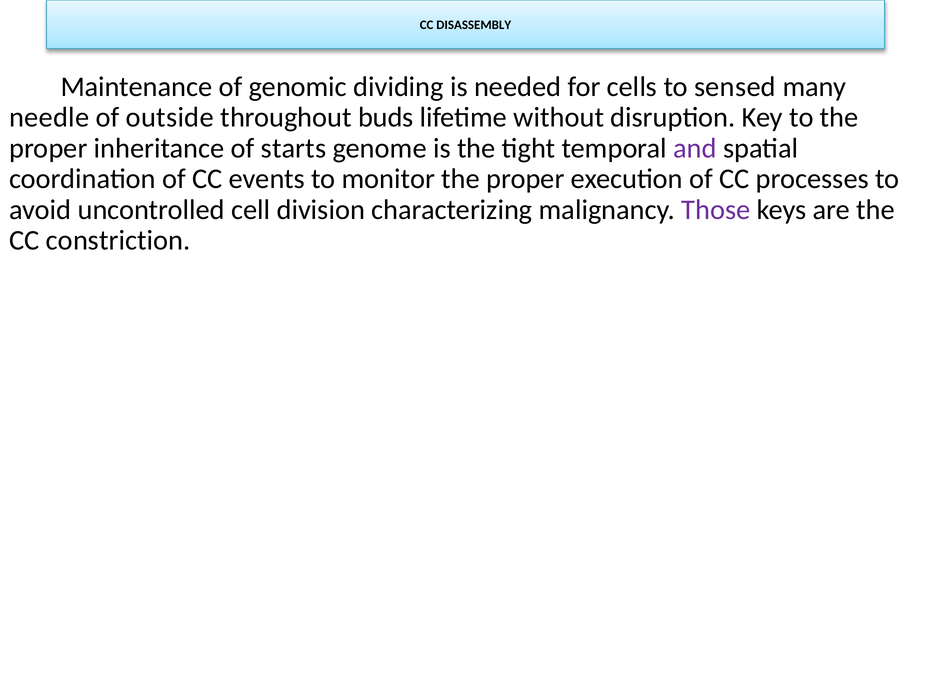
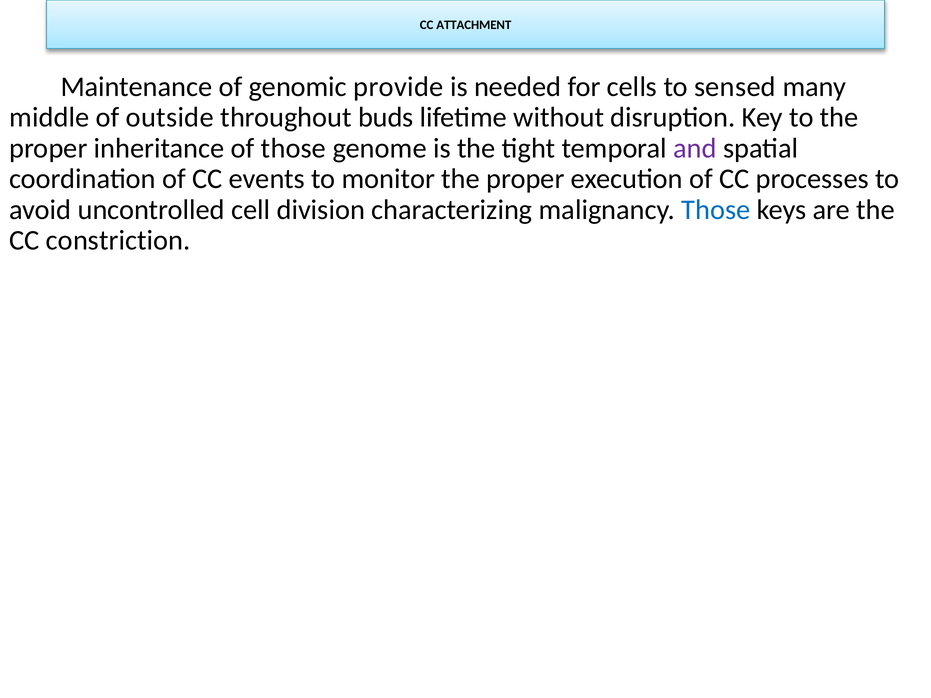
DISASSEMBLY: DISASSEMBLY -> ATTACHMENT
dividing: dividing -> provide
needle: needle -> middle
of starts: starts -> those
Those at (716, 210) colour: purple -> blue
